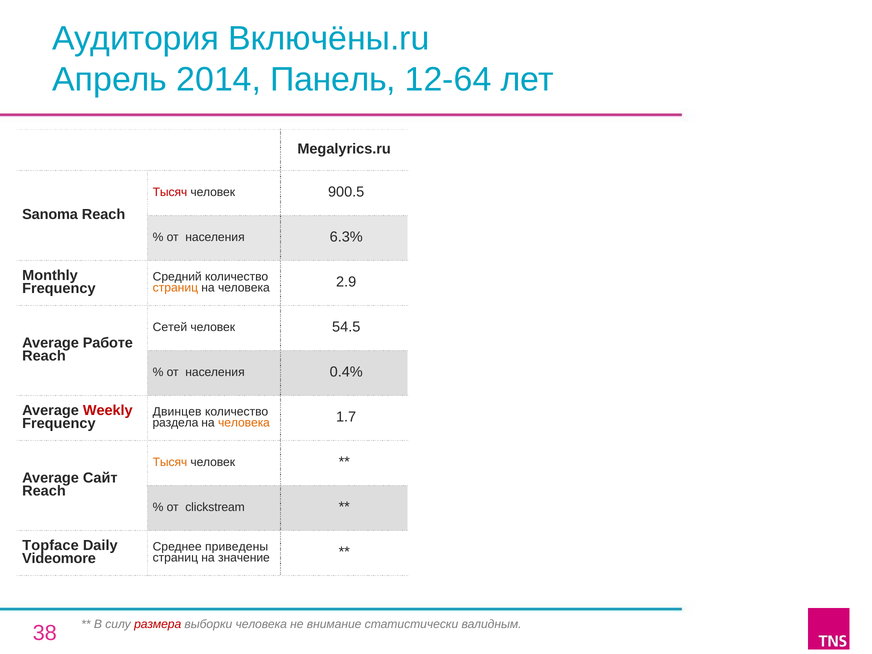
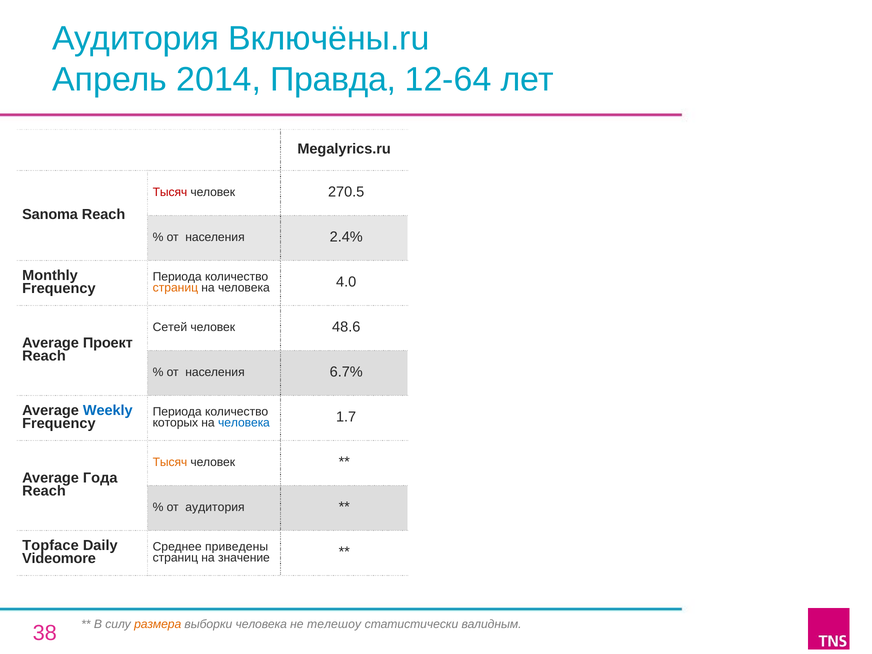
Панель: Панель -> Правда
900.5: 900.5 -> 270.5
6.3%: 6.3% -> 2.4%
Средний at (177, 277): Средний -> Периода
2.9: 2.9 -> 4.0
54.5: 54.5 -> 48.6
Работе: Работе -> Проект
0.4%: 0.4% -> 6.7%
Weekly colour: red -> blue
Двинцев at (177, 412): Двинцев -> Периода
раздела: раздела -> которых
человека at (244, 423) colour: orange -> blue
Сайт: Сайт -> Года
от clickstream: clickstream -> аудитория
размера colour: red -> orange
внимание: внимание -> телешоу
